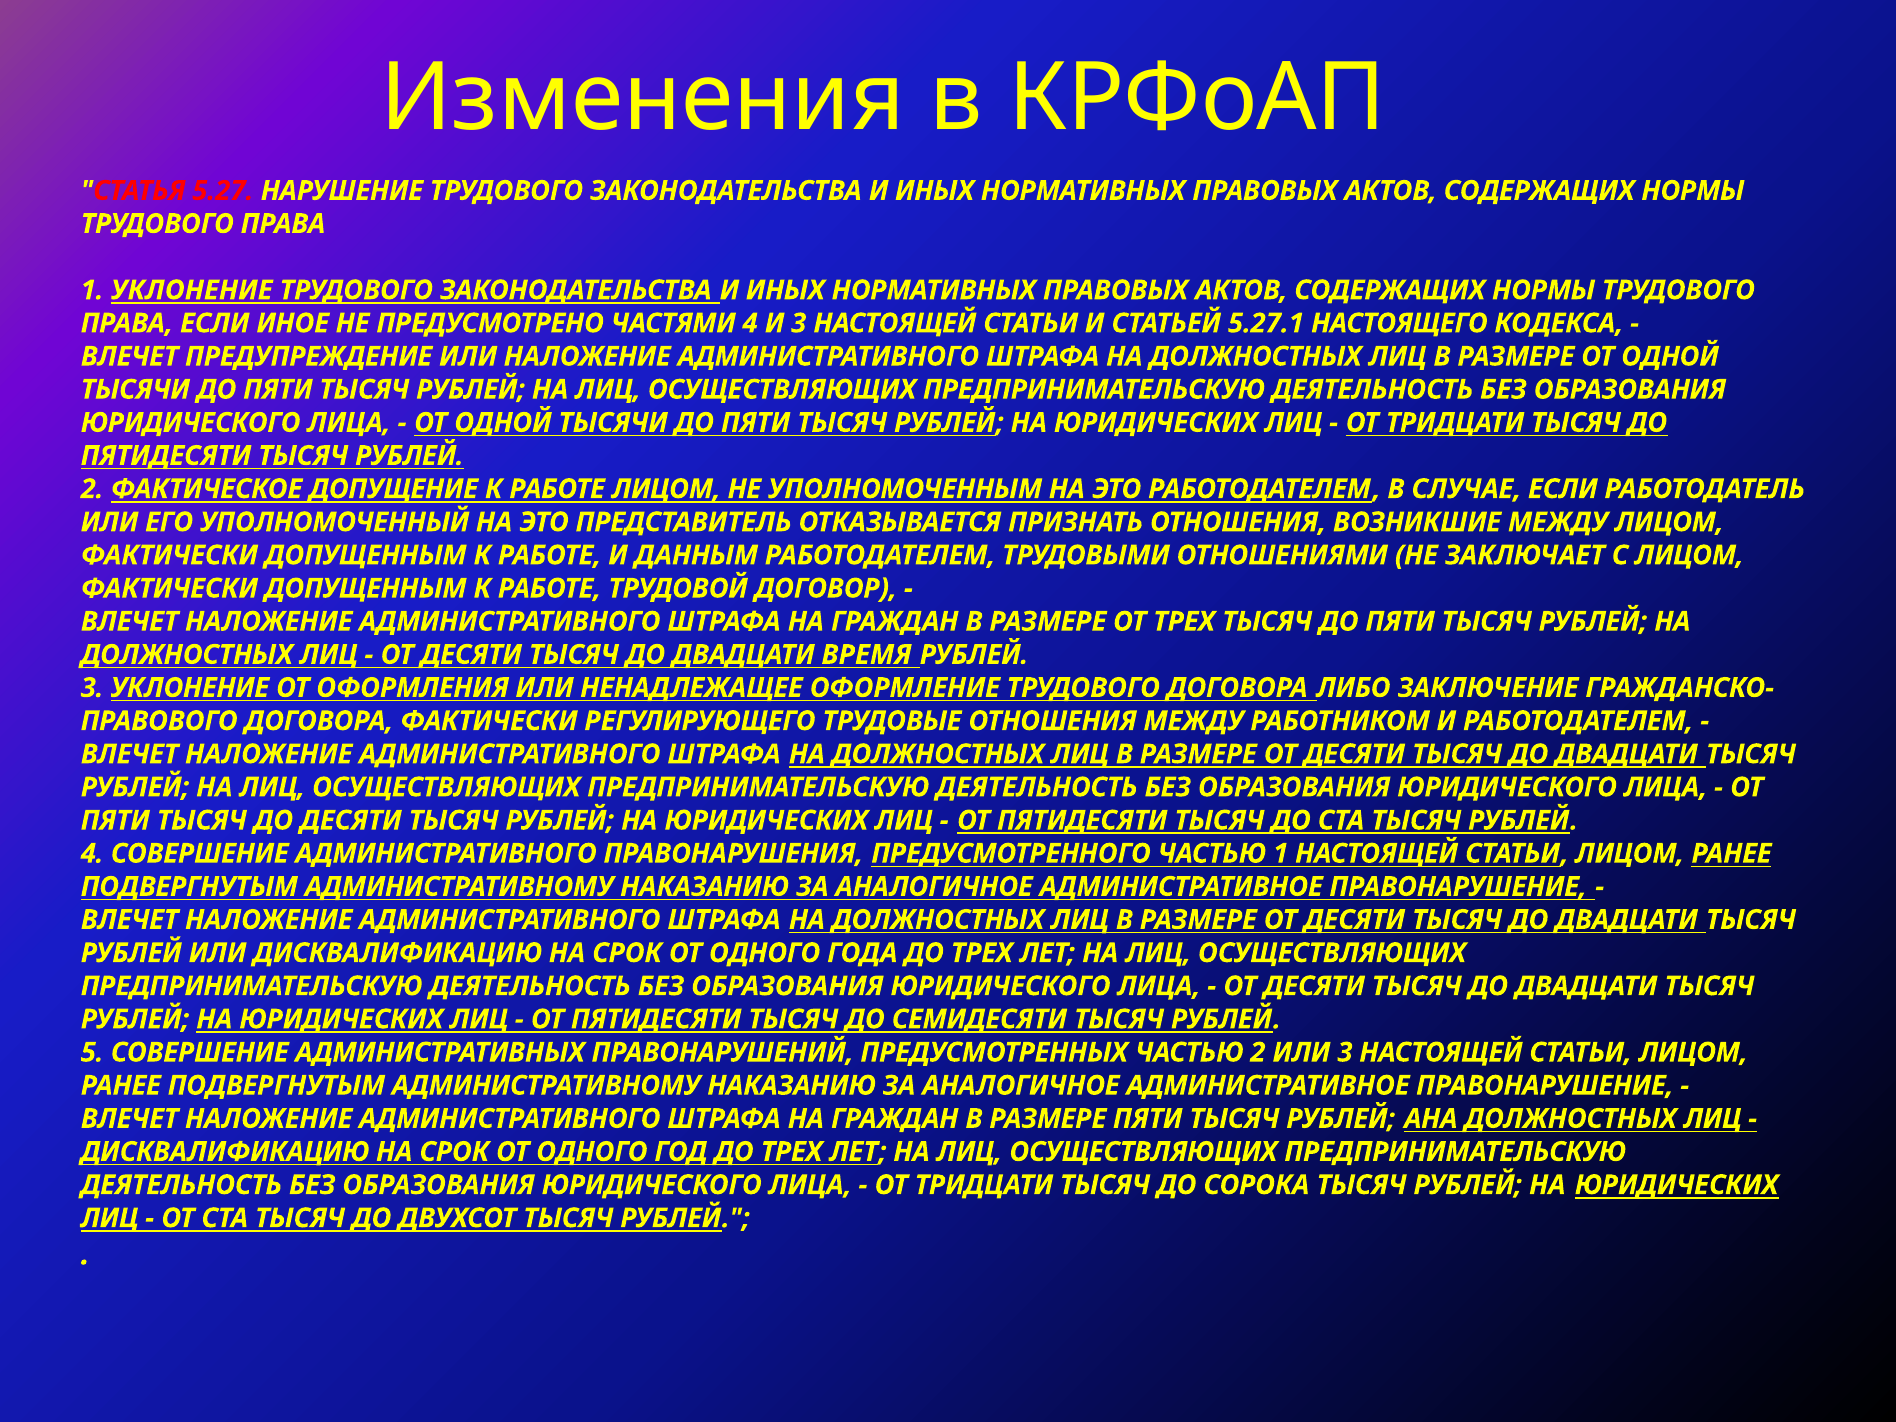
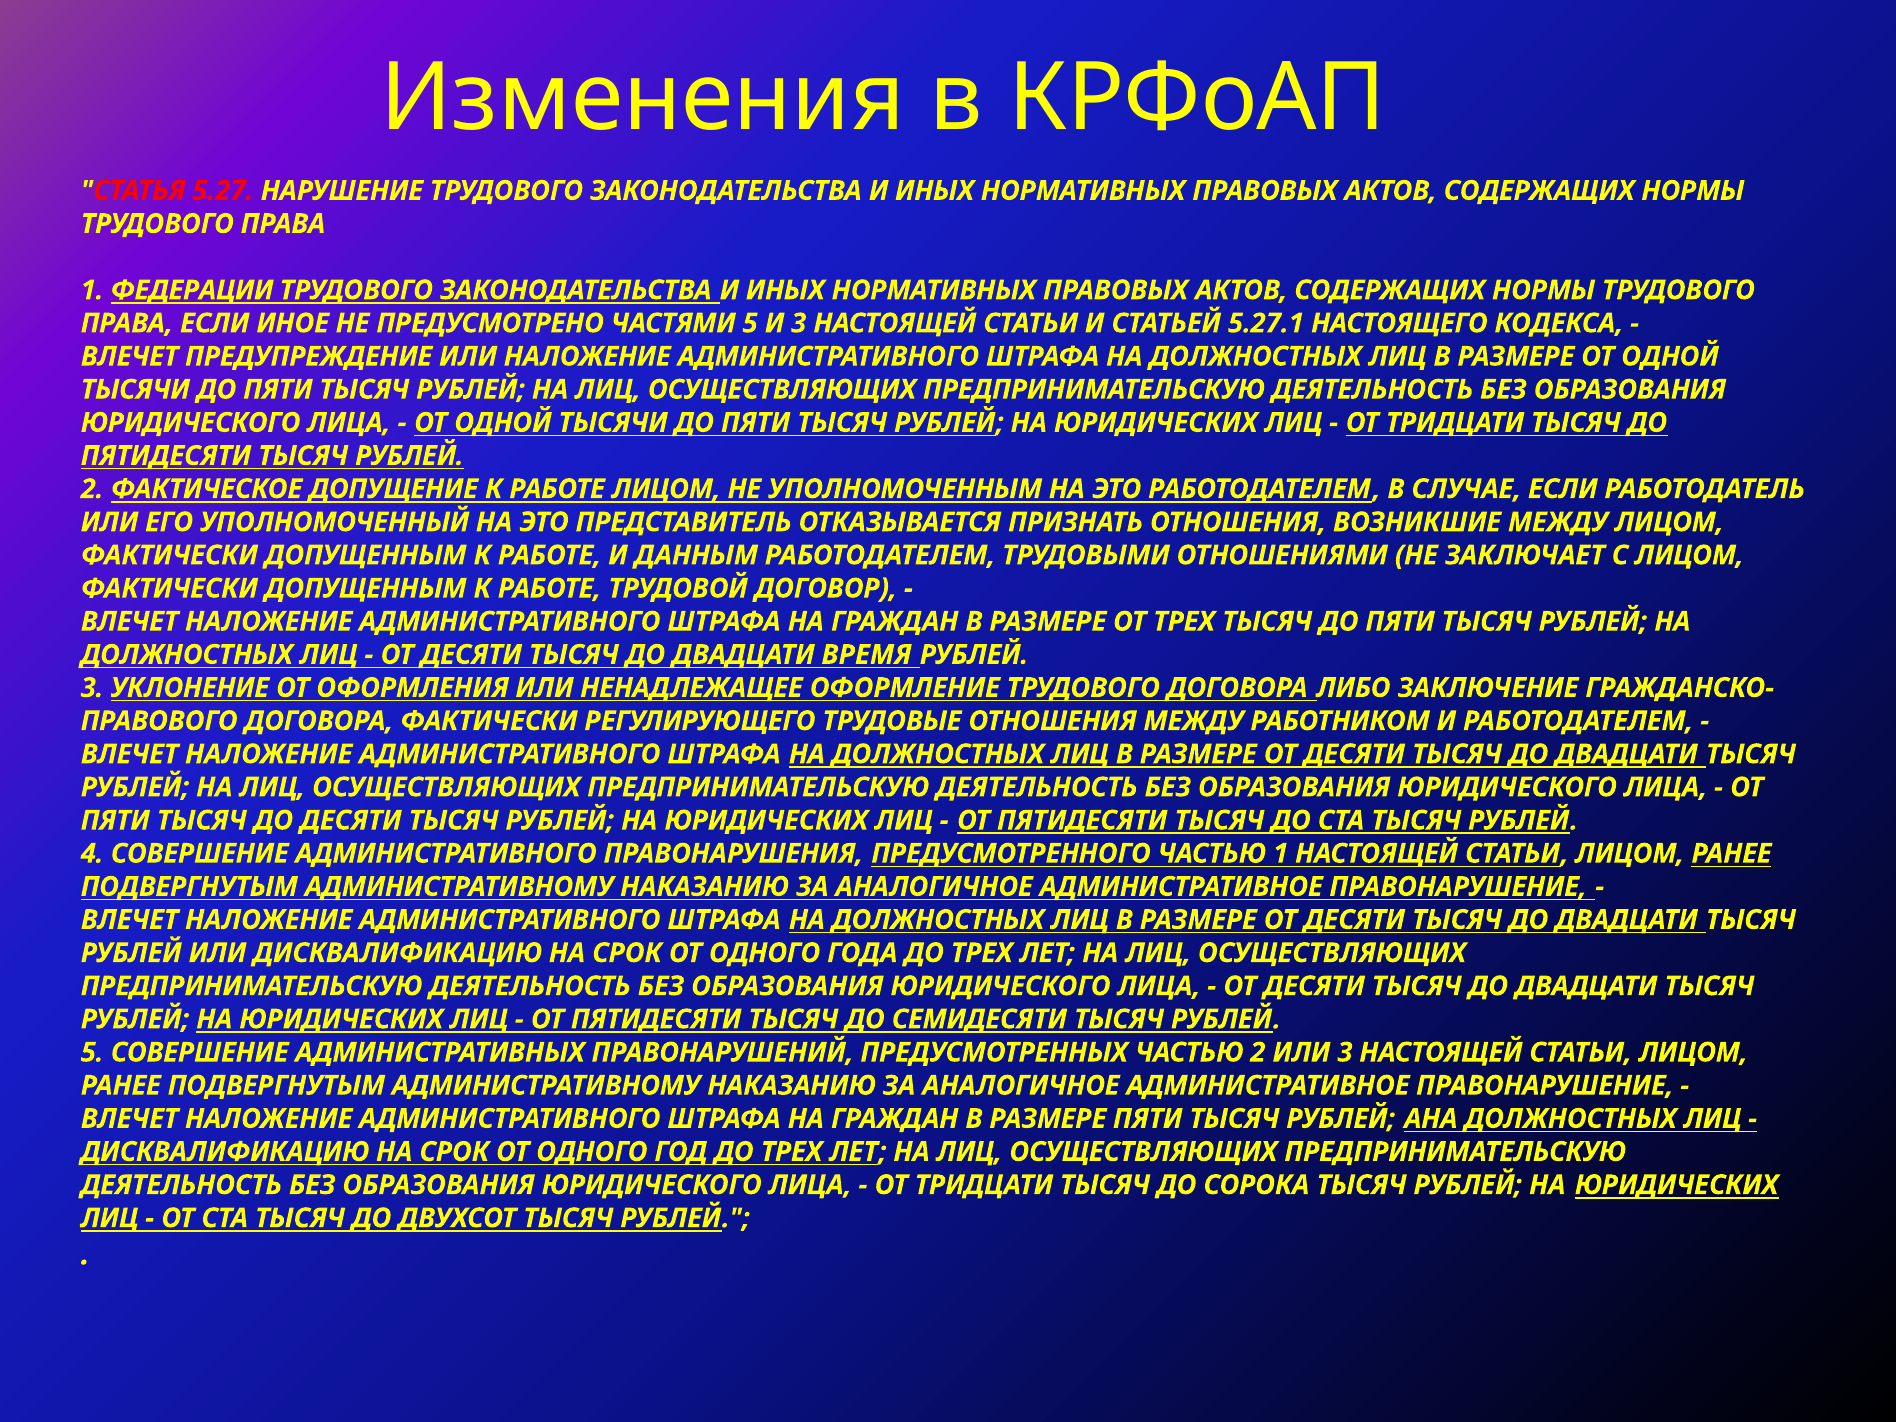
1 УКЛОНЕНИЕ: УКЛОНЕНИЕ -> ФЕДЕРАЦИИ
ЧАСТЯМИ 4: 4 -> 5
